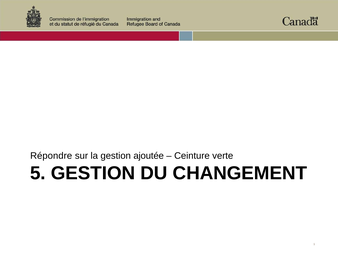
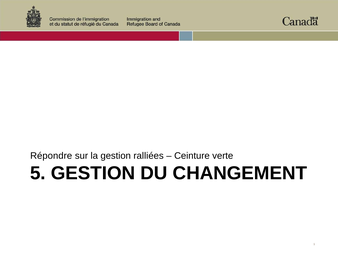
ajoutée: ajoutée -> ralliées
